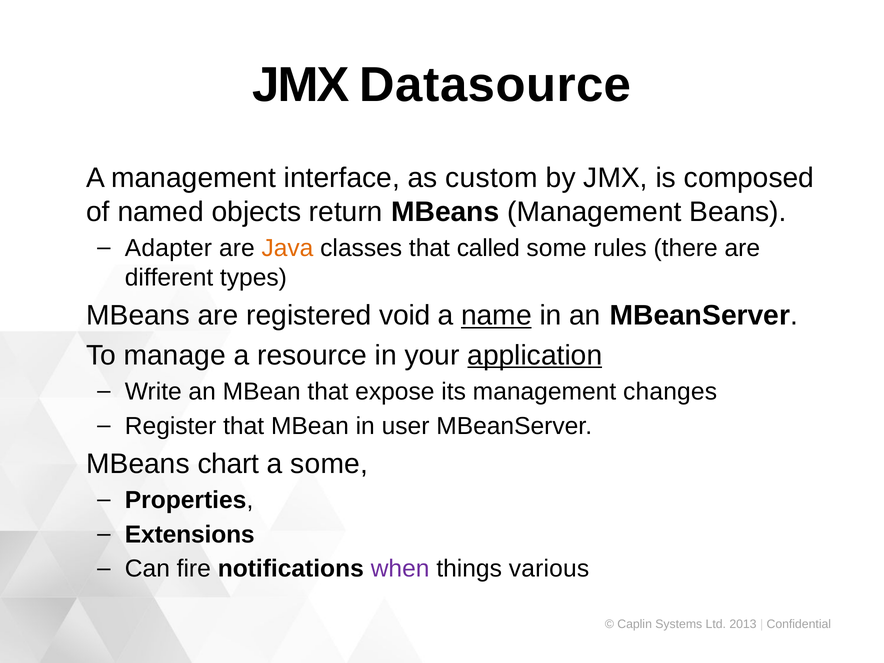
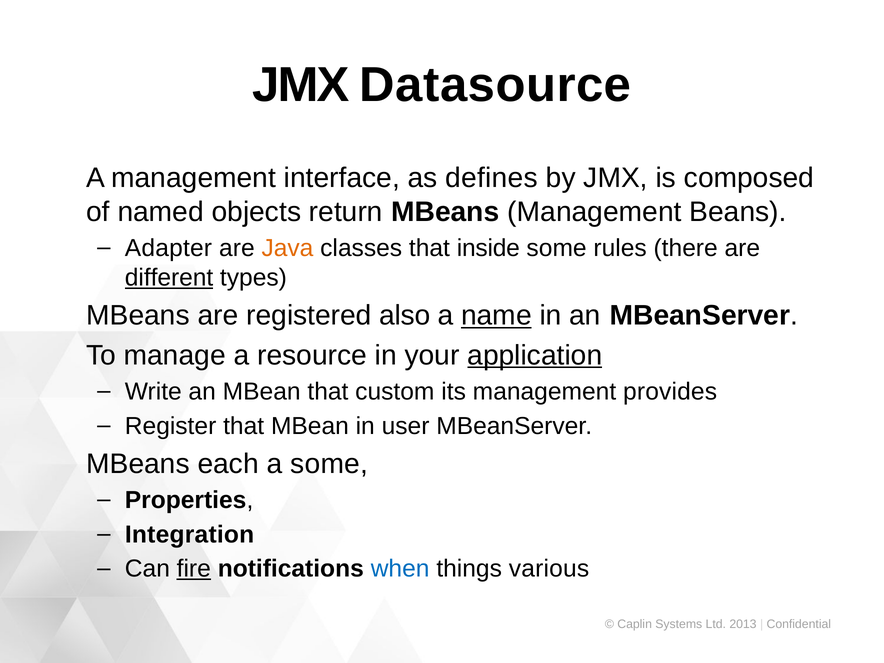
custom: custom -> defines
called: called -> inside
different underline: none -> present
void: void -> also
expose: expose -> custom
changes: changes -> provides
chart: chart -> each
Extensions: Extensions -> Integration
fire underline: none -> present
when colour: purple -> blue
